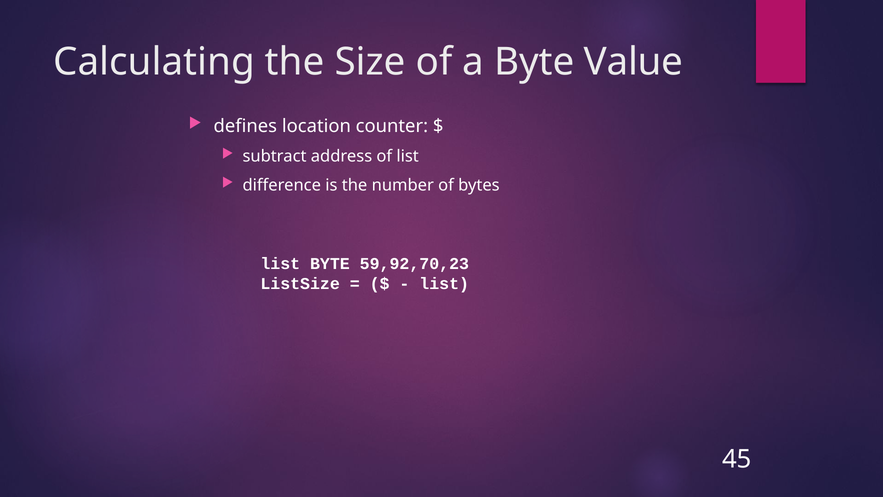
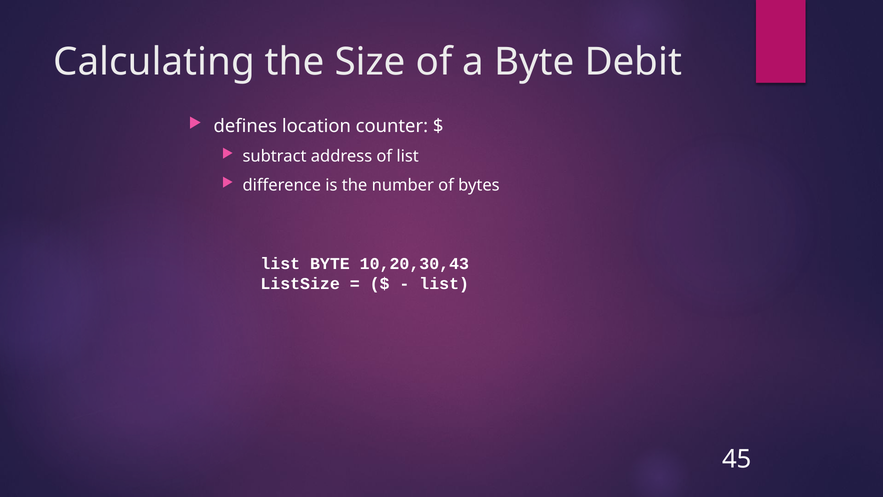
Value: Value -> Debit
59,92,70,23: 59,92,70,23 -> 10,20,30,43
